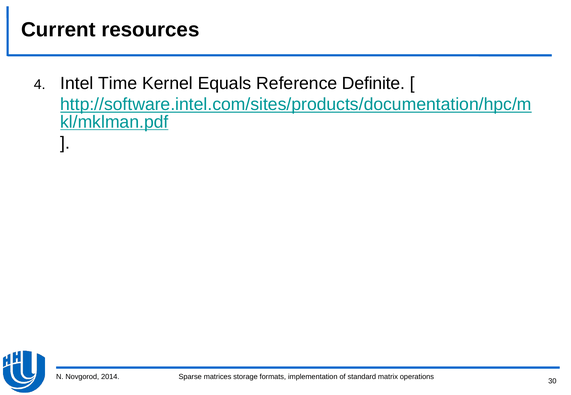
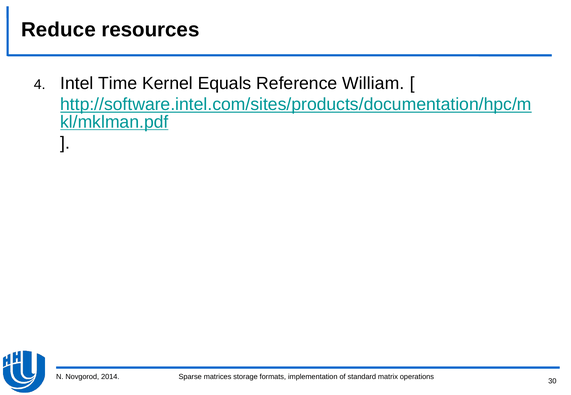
Current: Current -> Reduce
Definite: Definite -> William
